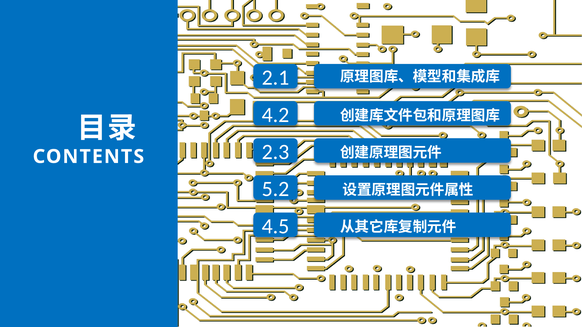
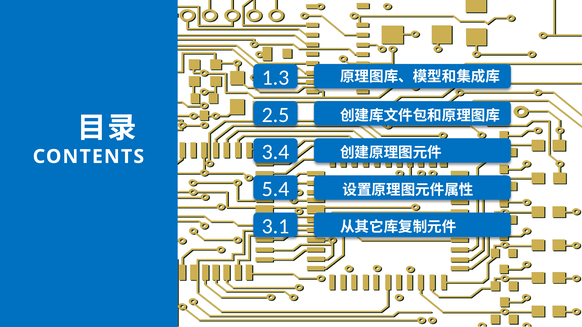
2.1: 2.1 -> 1.3
4.2: 4.2 -> 2.5
2.3: 2.3 -> 3.4
5.2: 5.2 -> 5.4
4.5: 4.5 -> 3.1
